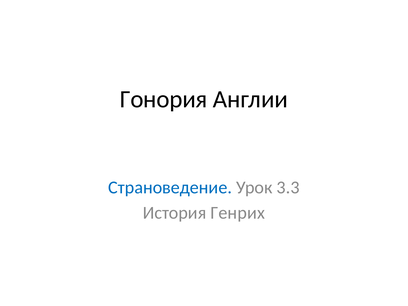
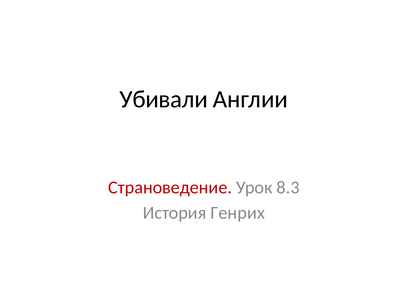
Гонория: Гонория -> Убивали
Страноведение colour: blue -> red
3.3: 3.3 -> 8.3
